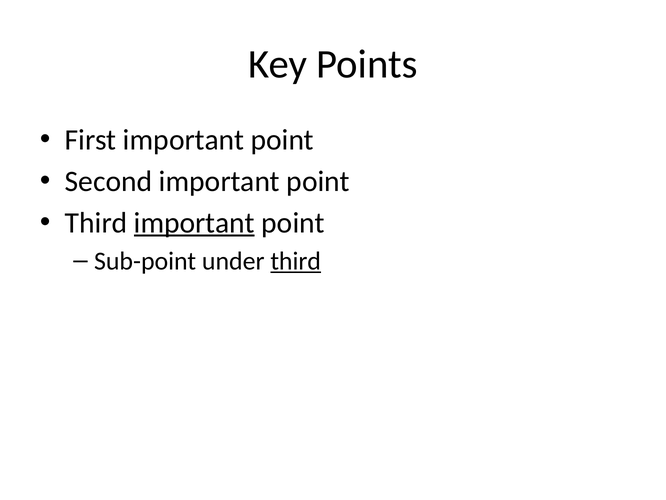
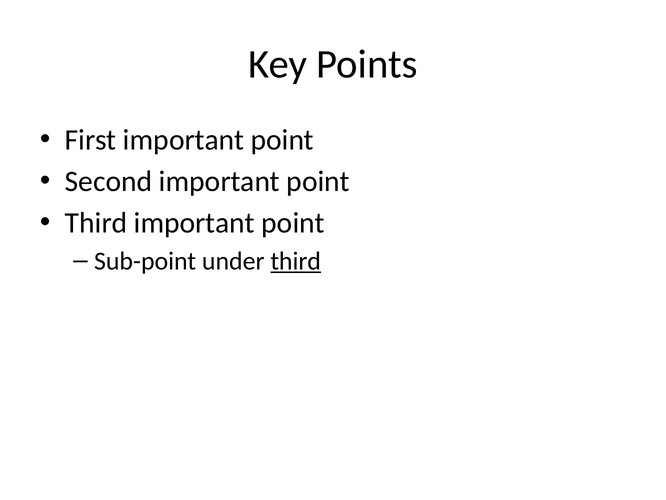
important at (194, 223) underline: present -> none
